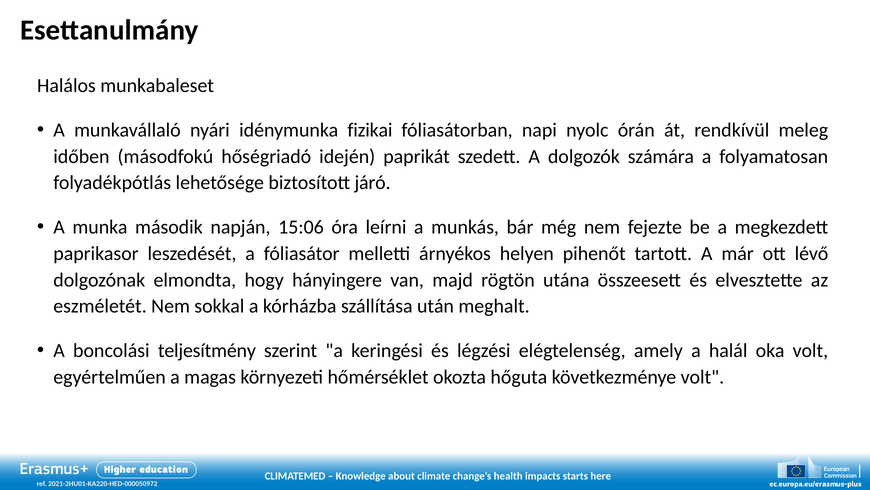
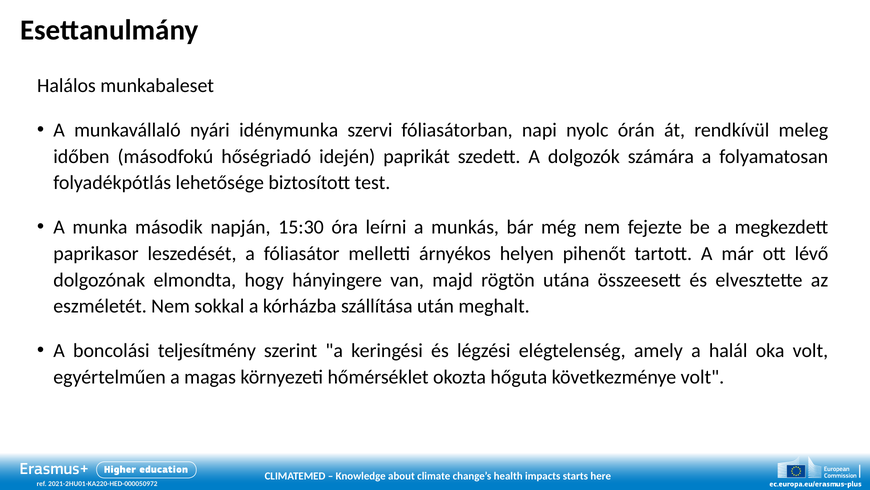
fizikai: fizikai -> szervi
járó: járó -> test
15:06: 15:06 -> 15:30
